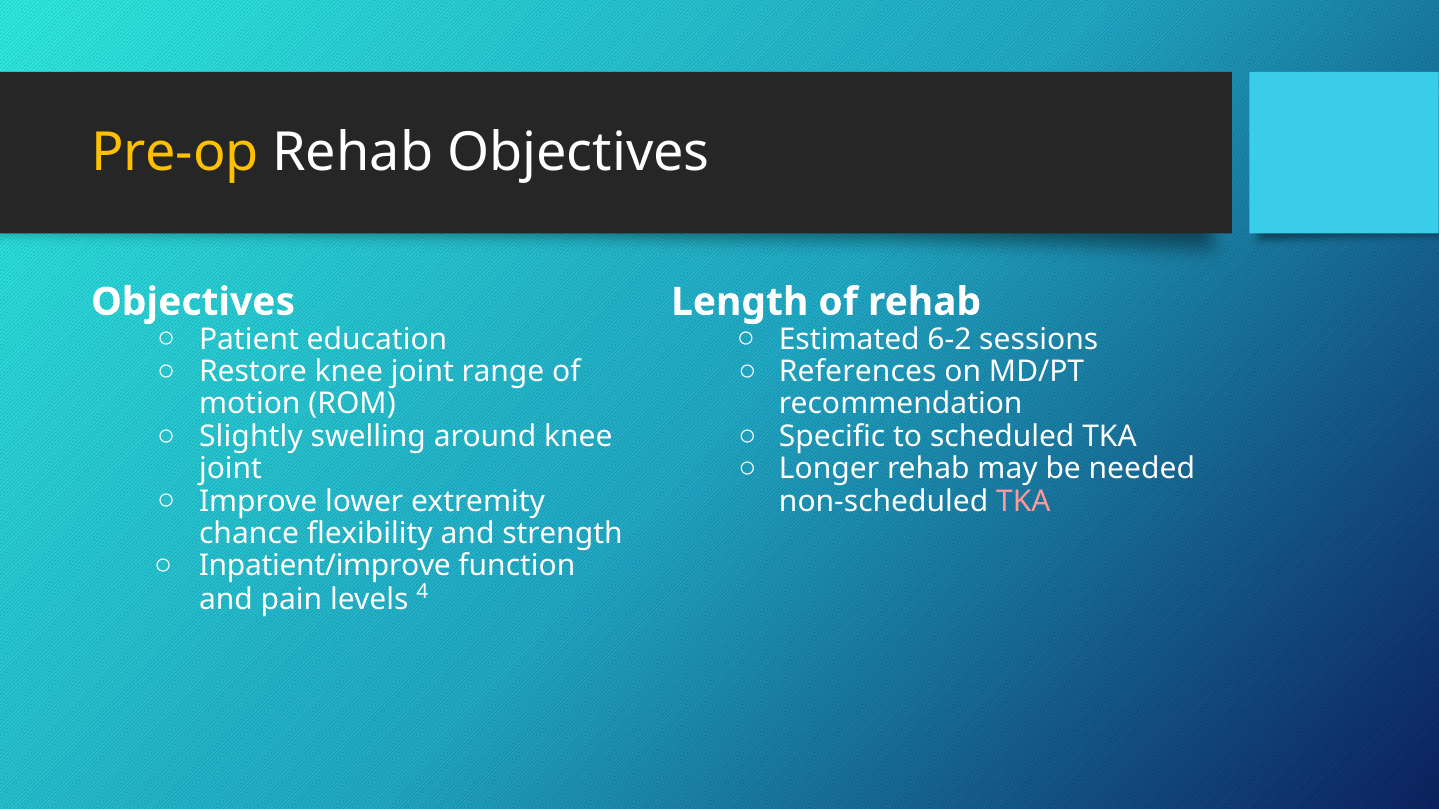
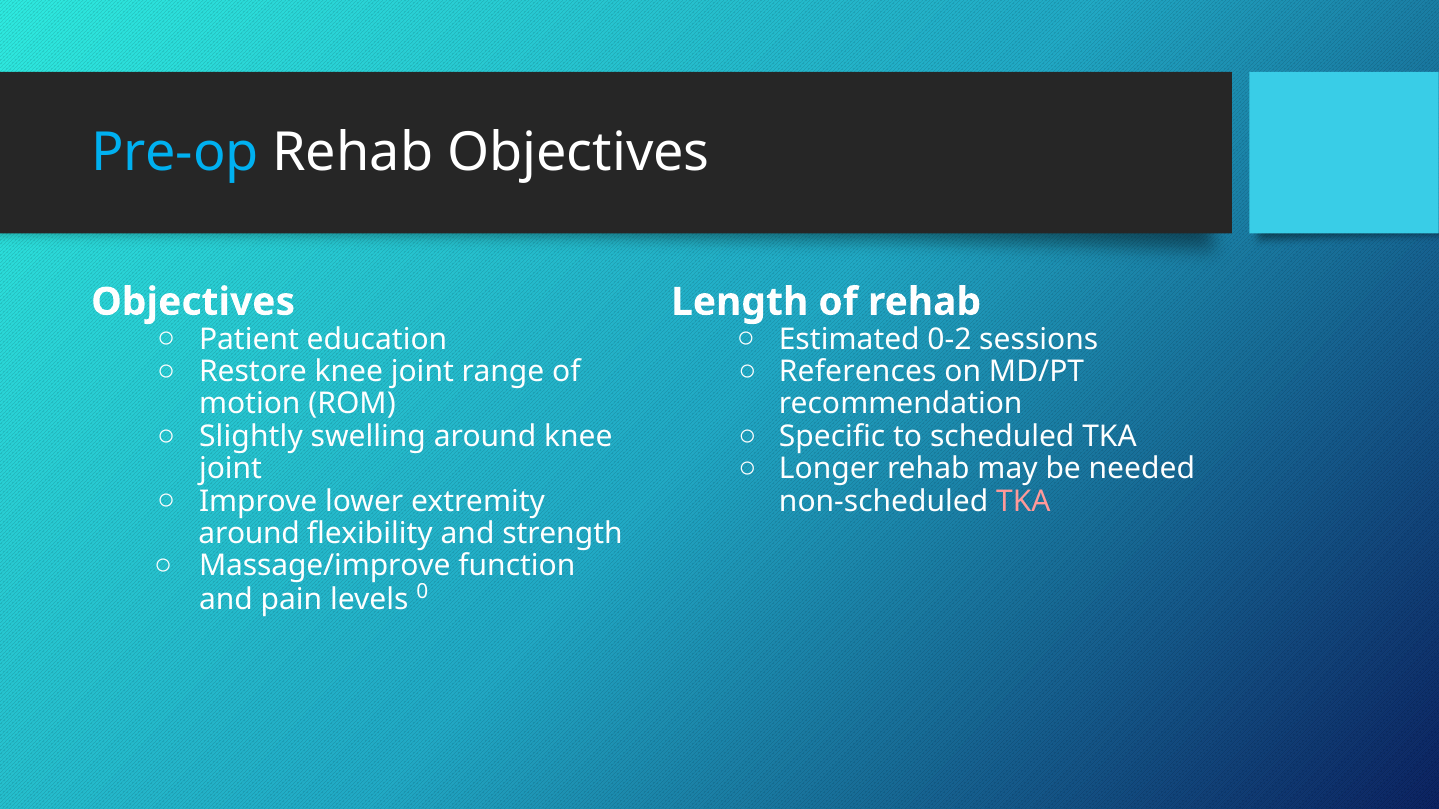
Pre-op colour: yellow -> light blue
6-2: 6-2 -> 0-2
chance at (249, 534): chance -> around
Inpatient/improve: Inpatient/improve -> Massage/improve
4: 4 -> 0
